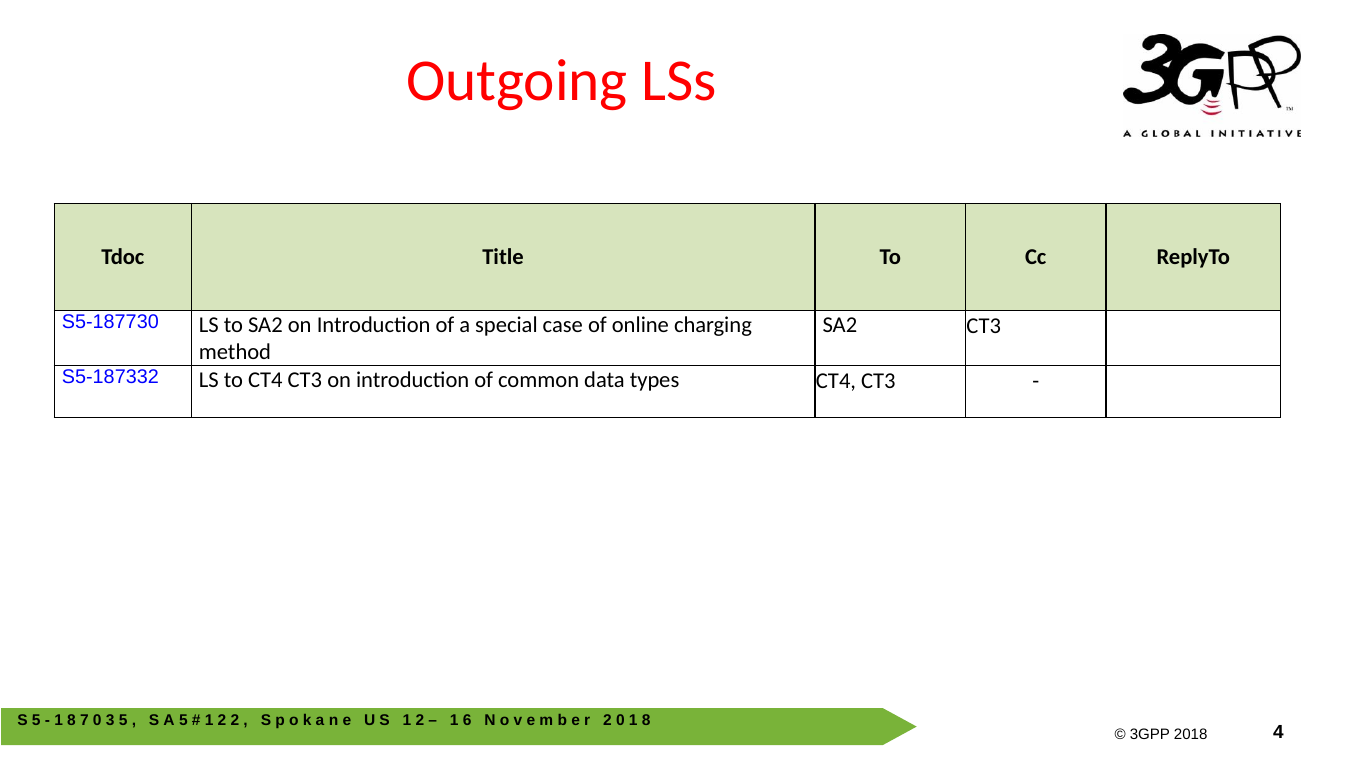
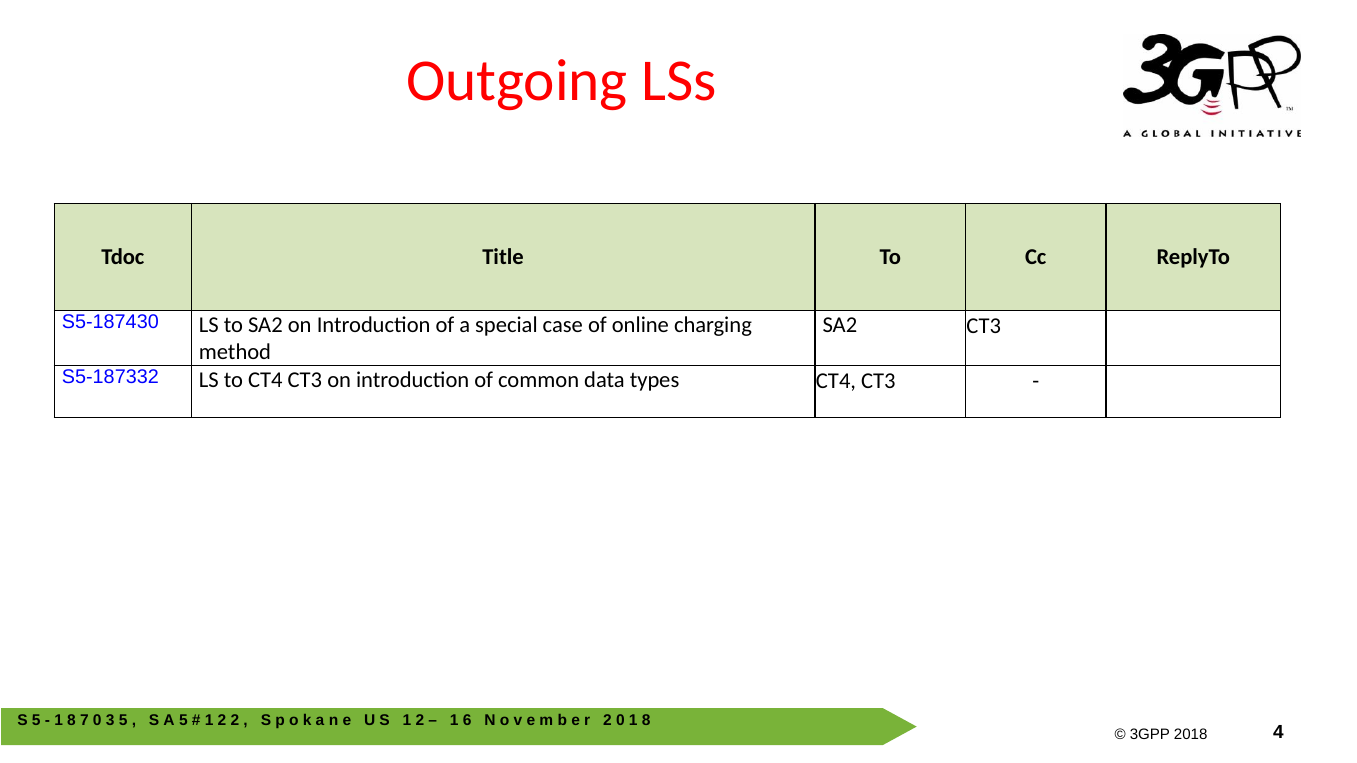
S5-187730: S5-187730 -> S5-187430
